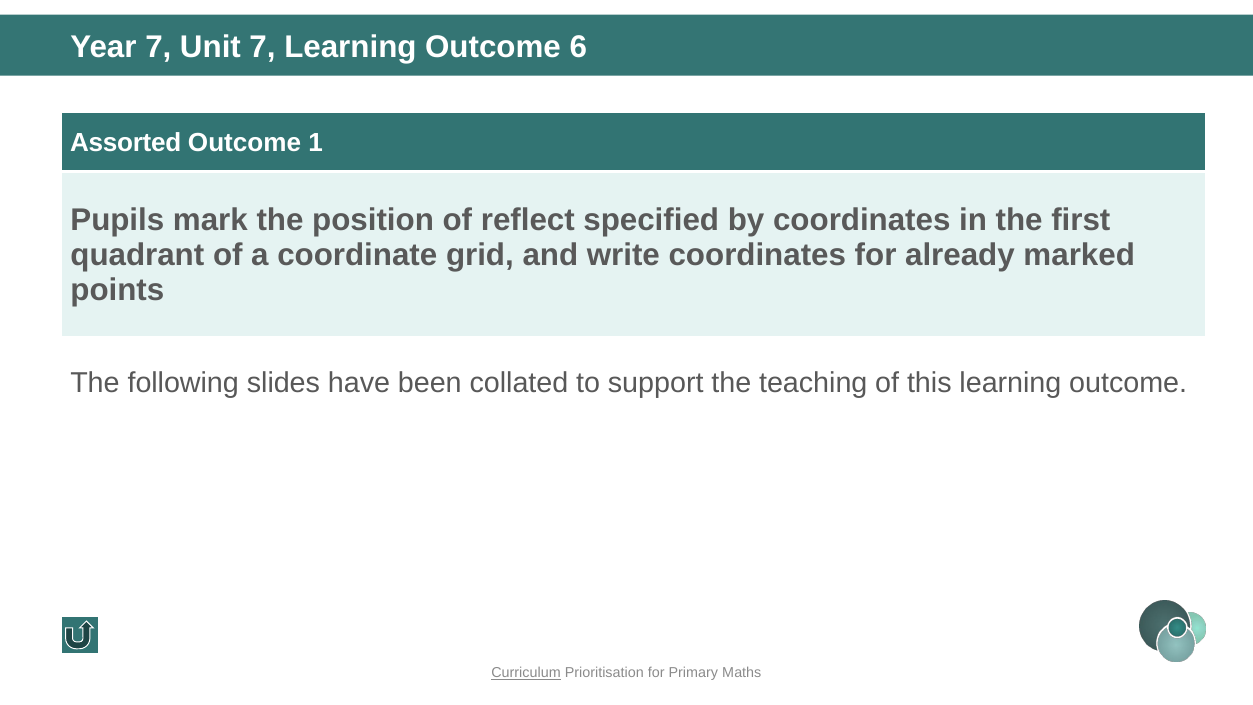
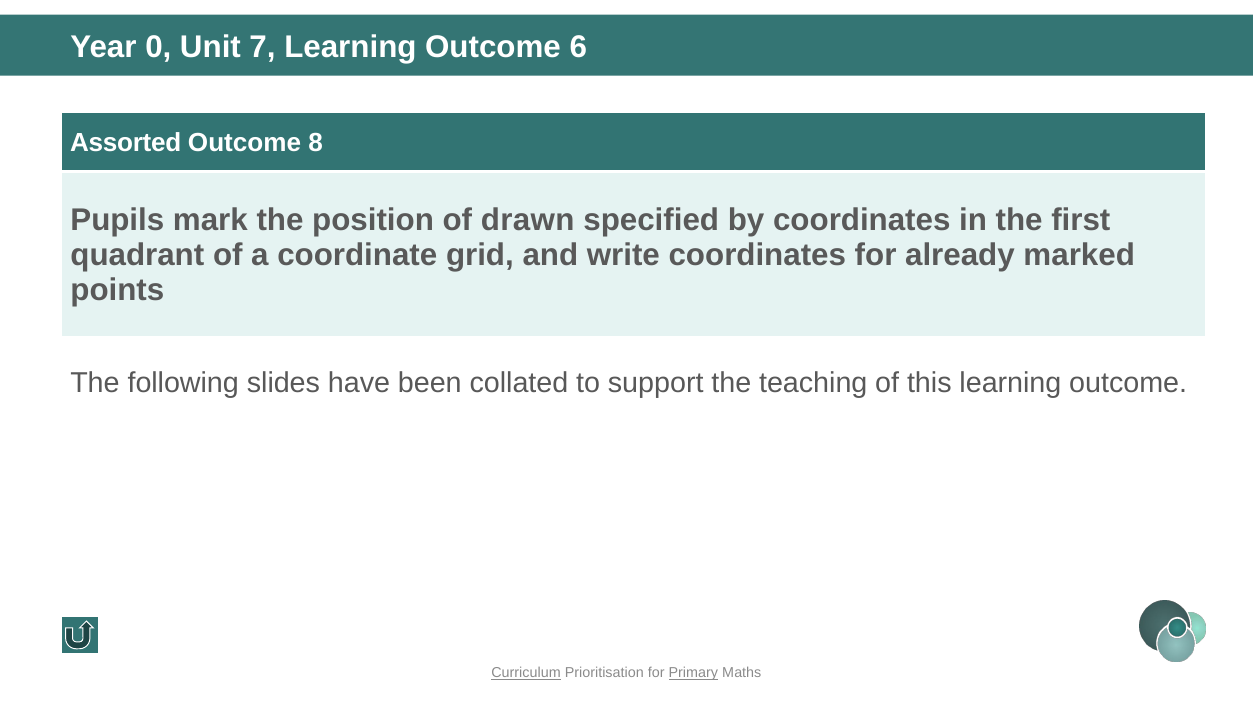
Year 7: 7 -> 0
1: 1 -> 8
reflect: reflect -> drawn
Primary underline: none -> present
